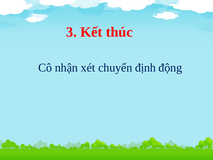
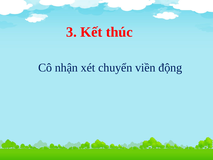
định: định -> viền
